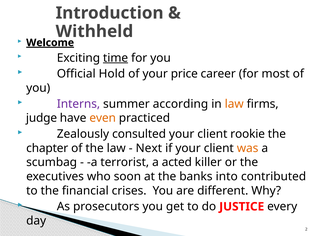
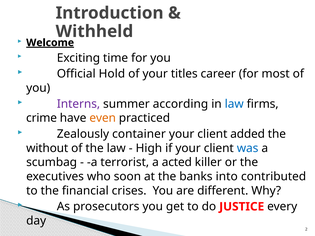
time underline: present -> none
price: price -> titles
law at (234, 104) colour: orange -> blue
judge: judge -> crime
consulted: consulted -> container
rookie: rookie -> added
chapter: chapter -> without
Next: Next -> High
was colour: orange -> blue
